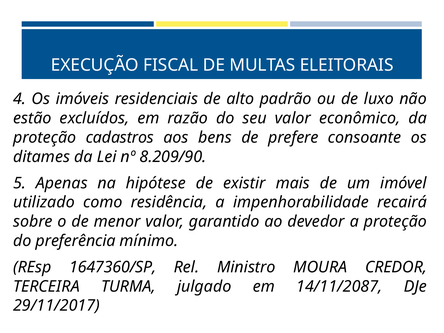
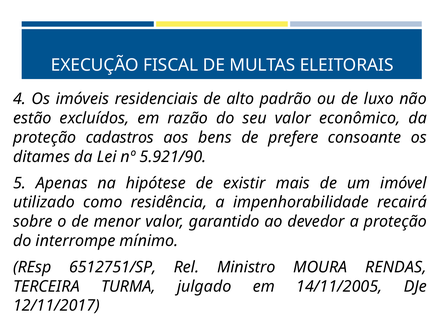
8.209/90: 8.209/90 -> 5.921/90
preferência: preferência -> interrompe
1647360/SP: 1647360/SP -> 6512751/SP
CREDOR: CREDOR -> RENDAS
14/11/2087: 14/11/2087 -> 14/11/2005
29/11/2017: 29/11/2017 -> 12/11/2017
